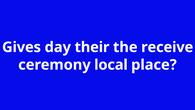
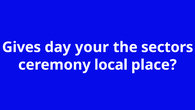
their: their -> your
receive: receive -> sectors
